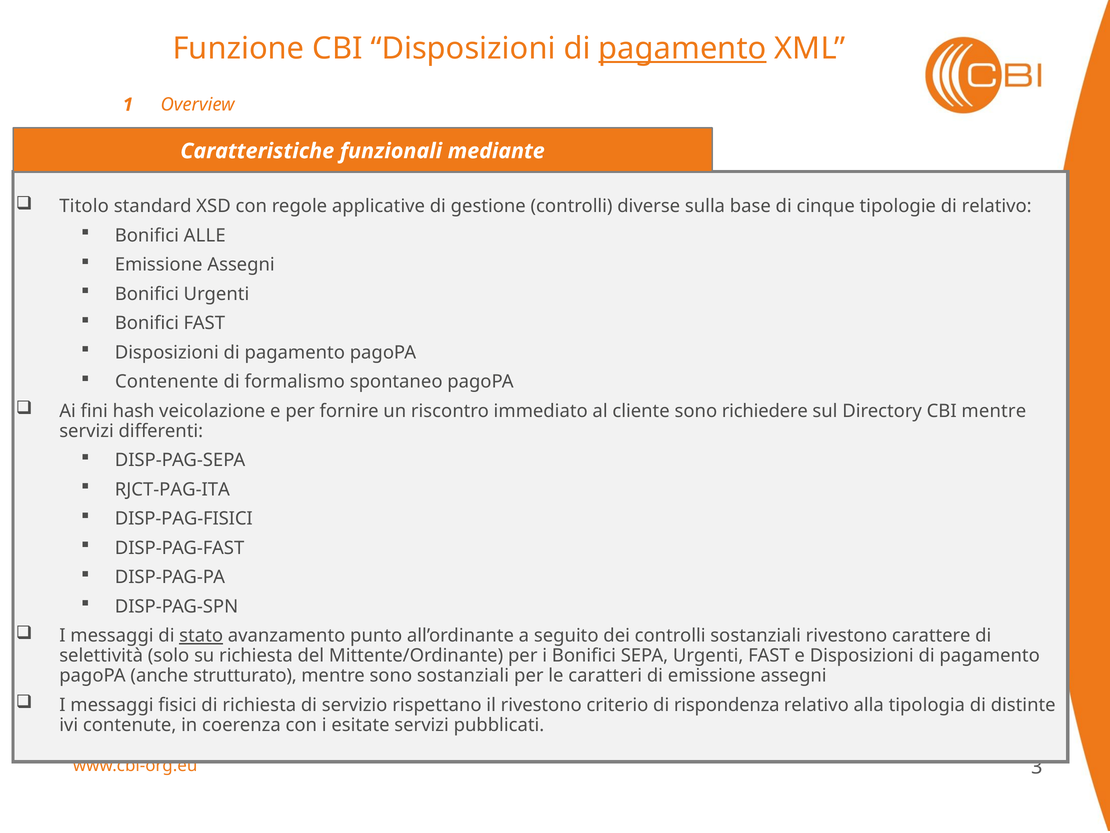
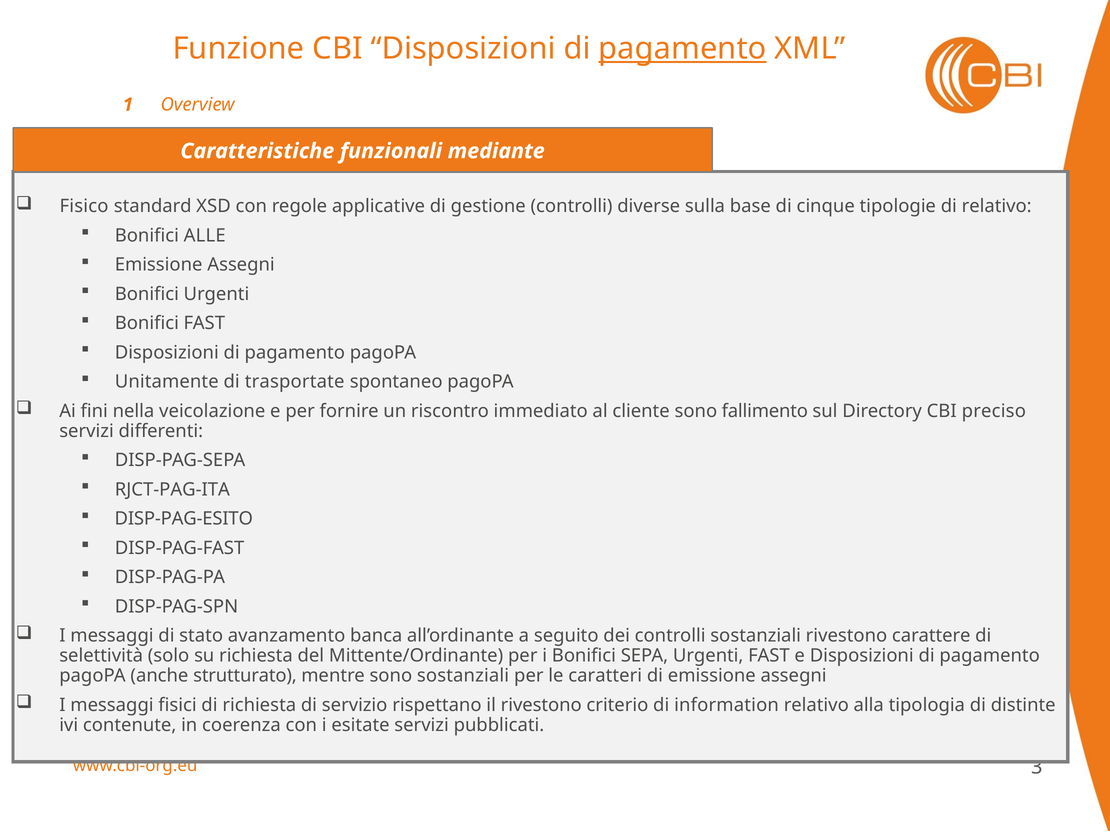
Titolo: Titolo -> Fisico
Contenente: Contenente -> Unitamente
formalismo: formalismo -> trasportate
hash: hash -> nella
richiedere: richiedere -> fallimento
CBI mentre: mentre -> preciso
DISP-PAG-FISICI: DISP-PAG-FISICI -> DISP-PAG-ESITO
stato underline: present -> none
punto: punto -> banca
rispondenza: rispondenza -> information
